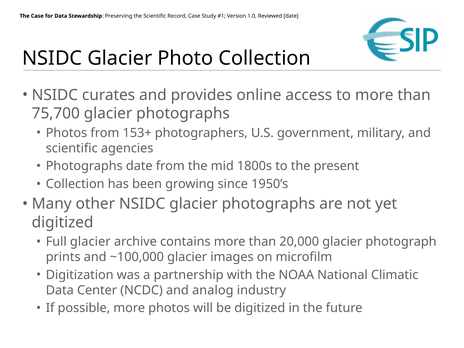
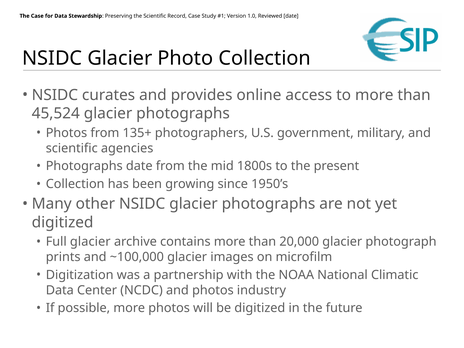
75,700: 75,700 -> 45,524
153+: 153+ -> 135+
and analog: analog -> photos
